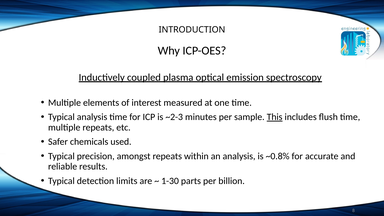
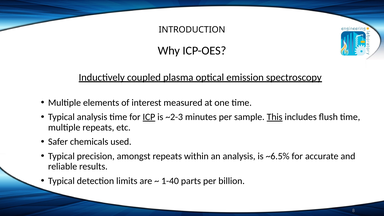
ICP underline: none -> present
~0.8%: ~0.8% -> ~6.5%
1-30: 1-30 -> 1-40
